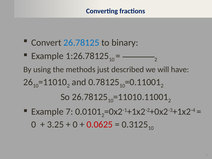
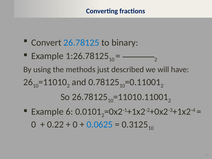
7: 7 -> 6
3.25: 3.25 -> 0.22
0.0625 colour: red -> blue
